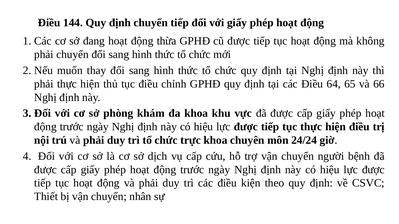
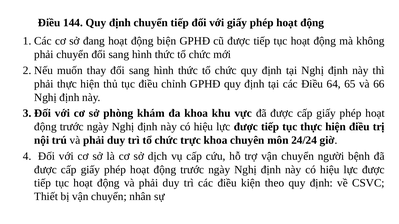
thừa: thừa -> biện
